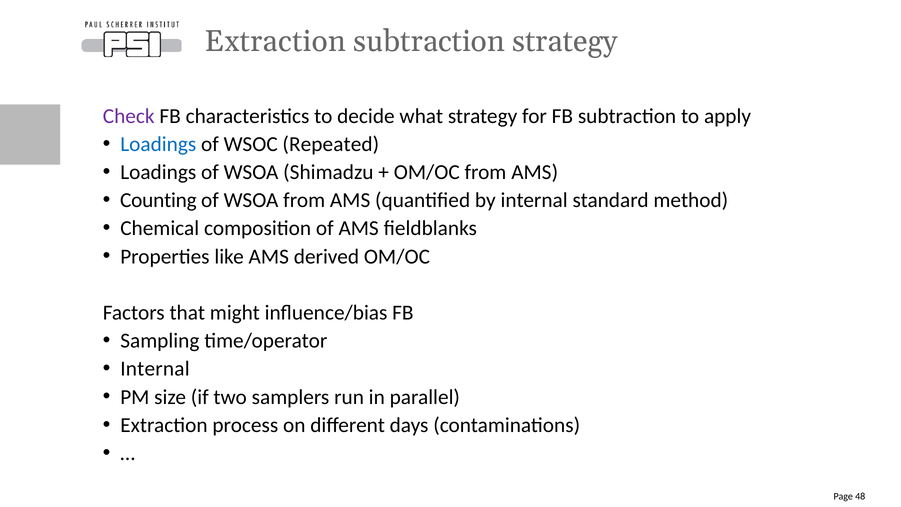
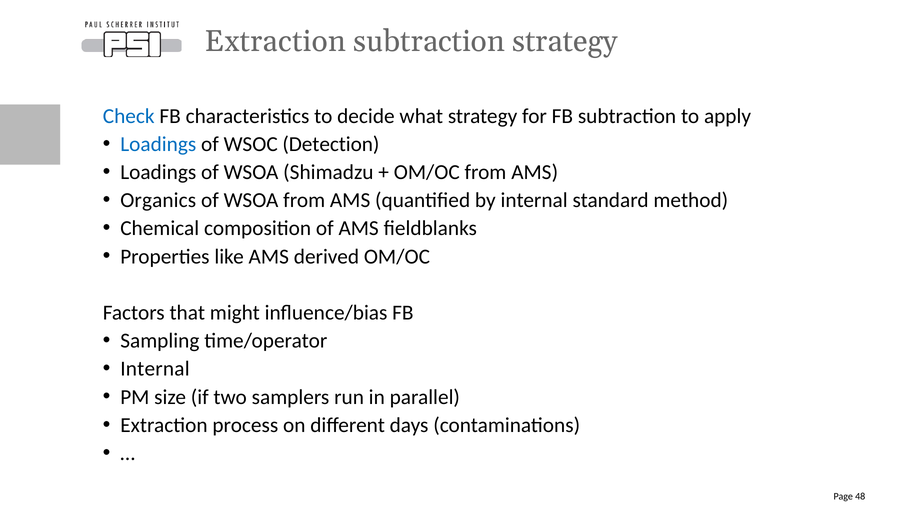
Check colour: purple -> blue
Repeated: Repeated -> Detection
Counting: Counting -> Organics
